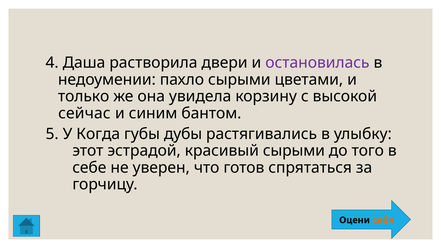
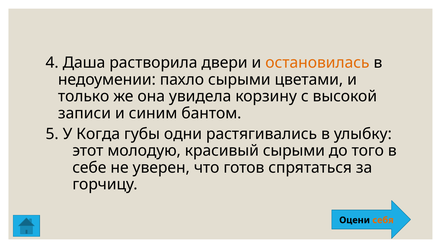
остановилась colour: purple -> orange
сейчас: сейчас -> записи
дубы: дубы -> одни
эстрадой: эстрадой -> молодую
